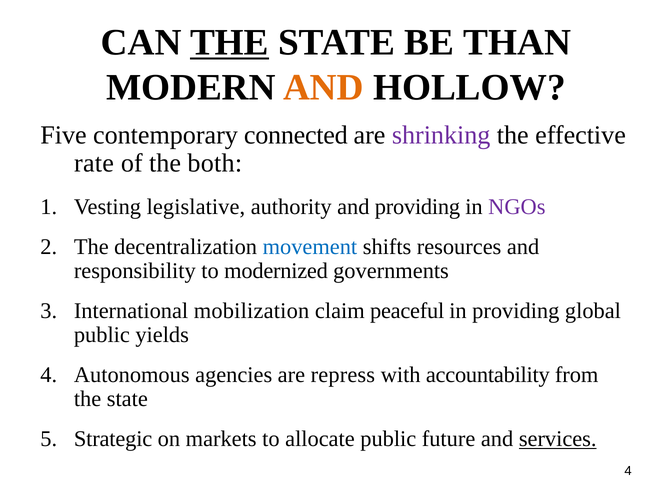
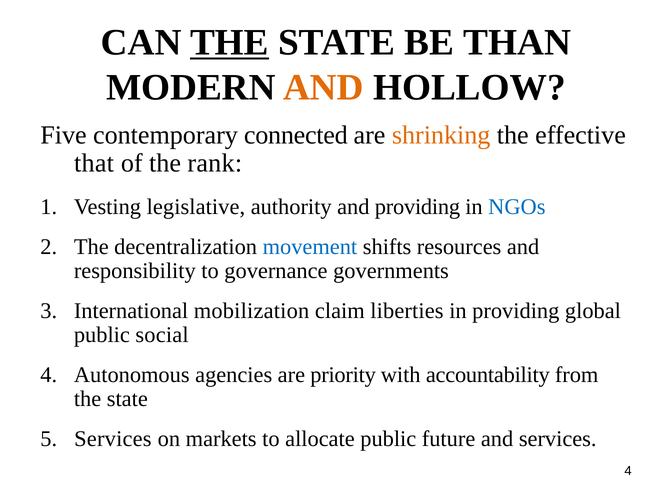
shrinking colour: purple -> orange
rate: rate -> that
both: both -> rank
NGOs colour: purple -> blue
modernized: modernized -> governance
peaceful: peaceful -> liberties
yields: yields -> social
repress: repress -> priority
Strategic at (113, 439): Strategic -> Services
services at (558, 439) underline: present -> none
